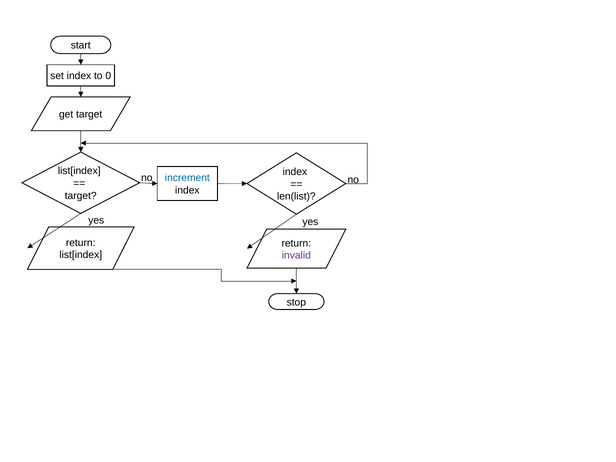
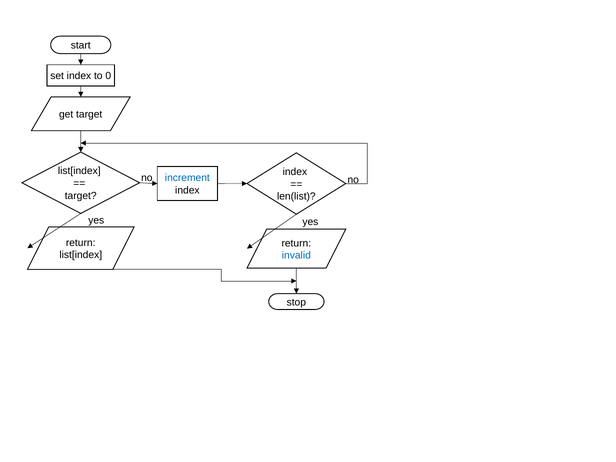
invalid colour: purple -> blue
